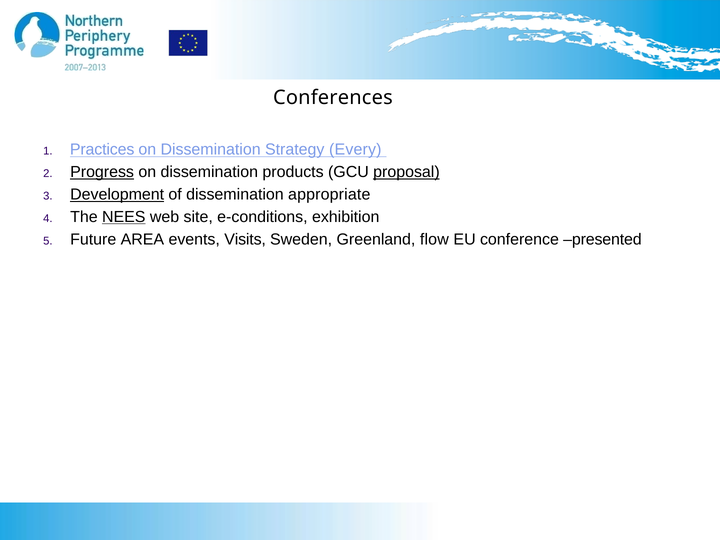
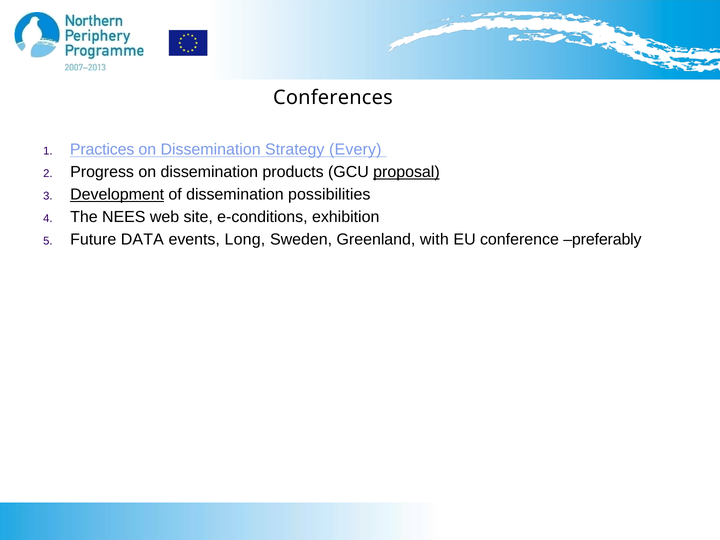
Progress underline: present -> none
appropriate: appropriate -> possibilities
NEES underline: present -> none
AREA: AREA -> DATA
Visits: Visits -> Long
flow: flow -> with
presented: presented -> preferably
